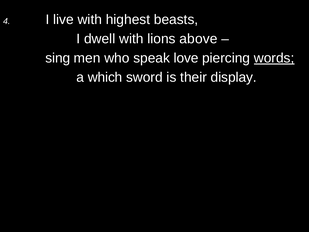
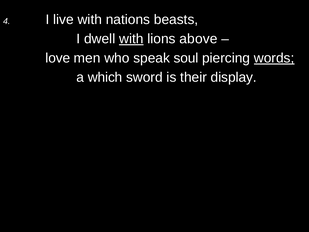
highest: highest -> nations
with at (131, 39) underline: none -> present
sing: sing -> love
love: love -> soul
